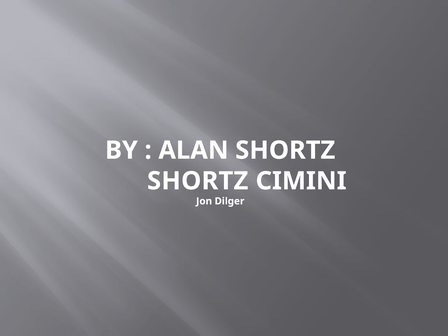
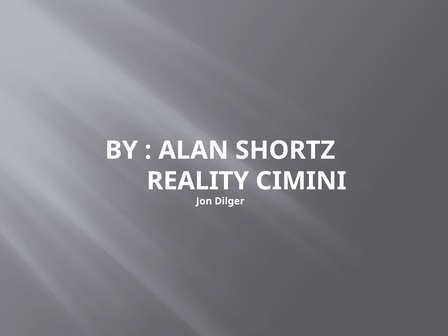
SHORTZ at (198, 181): SHORTZ -> REALITY
